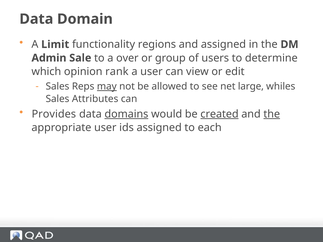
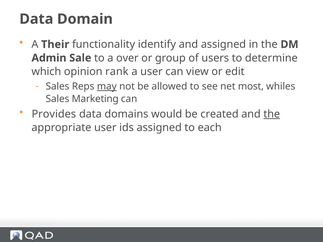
Limit: Limit -> Their
regions: regions -> identify
large: large -> most
Attributes: Attributes -> Marketing
domains underline: present -> none
created underline: present -> none
